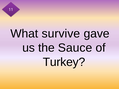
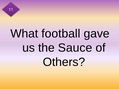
survive: survive -> football
Turkey: Turkey -> Others
